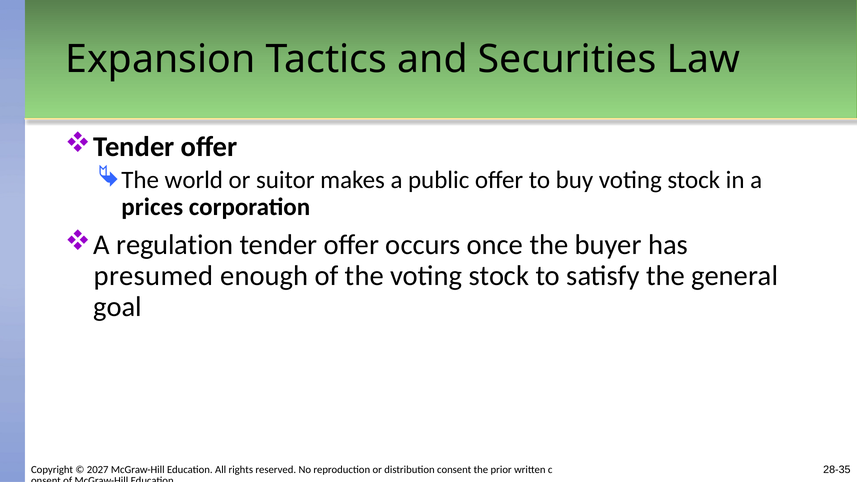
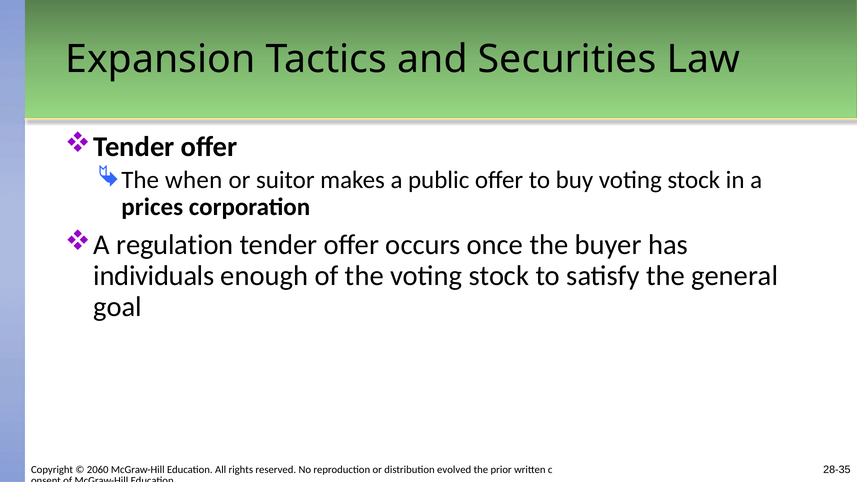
world: world -> when
presumed: presumed -> individuals
2027: 2027 -> 2060
consent: consent -> evolved
